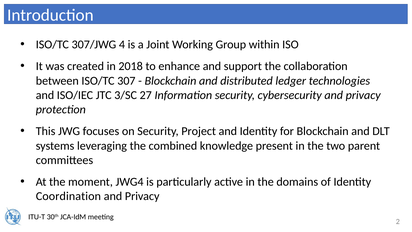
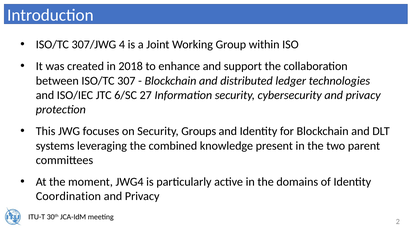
3/SC: 3/SC -> 6/SC
Project: Project -> Groups
